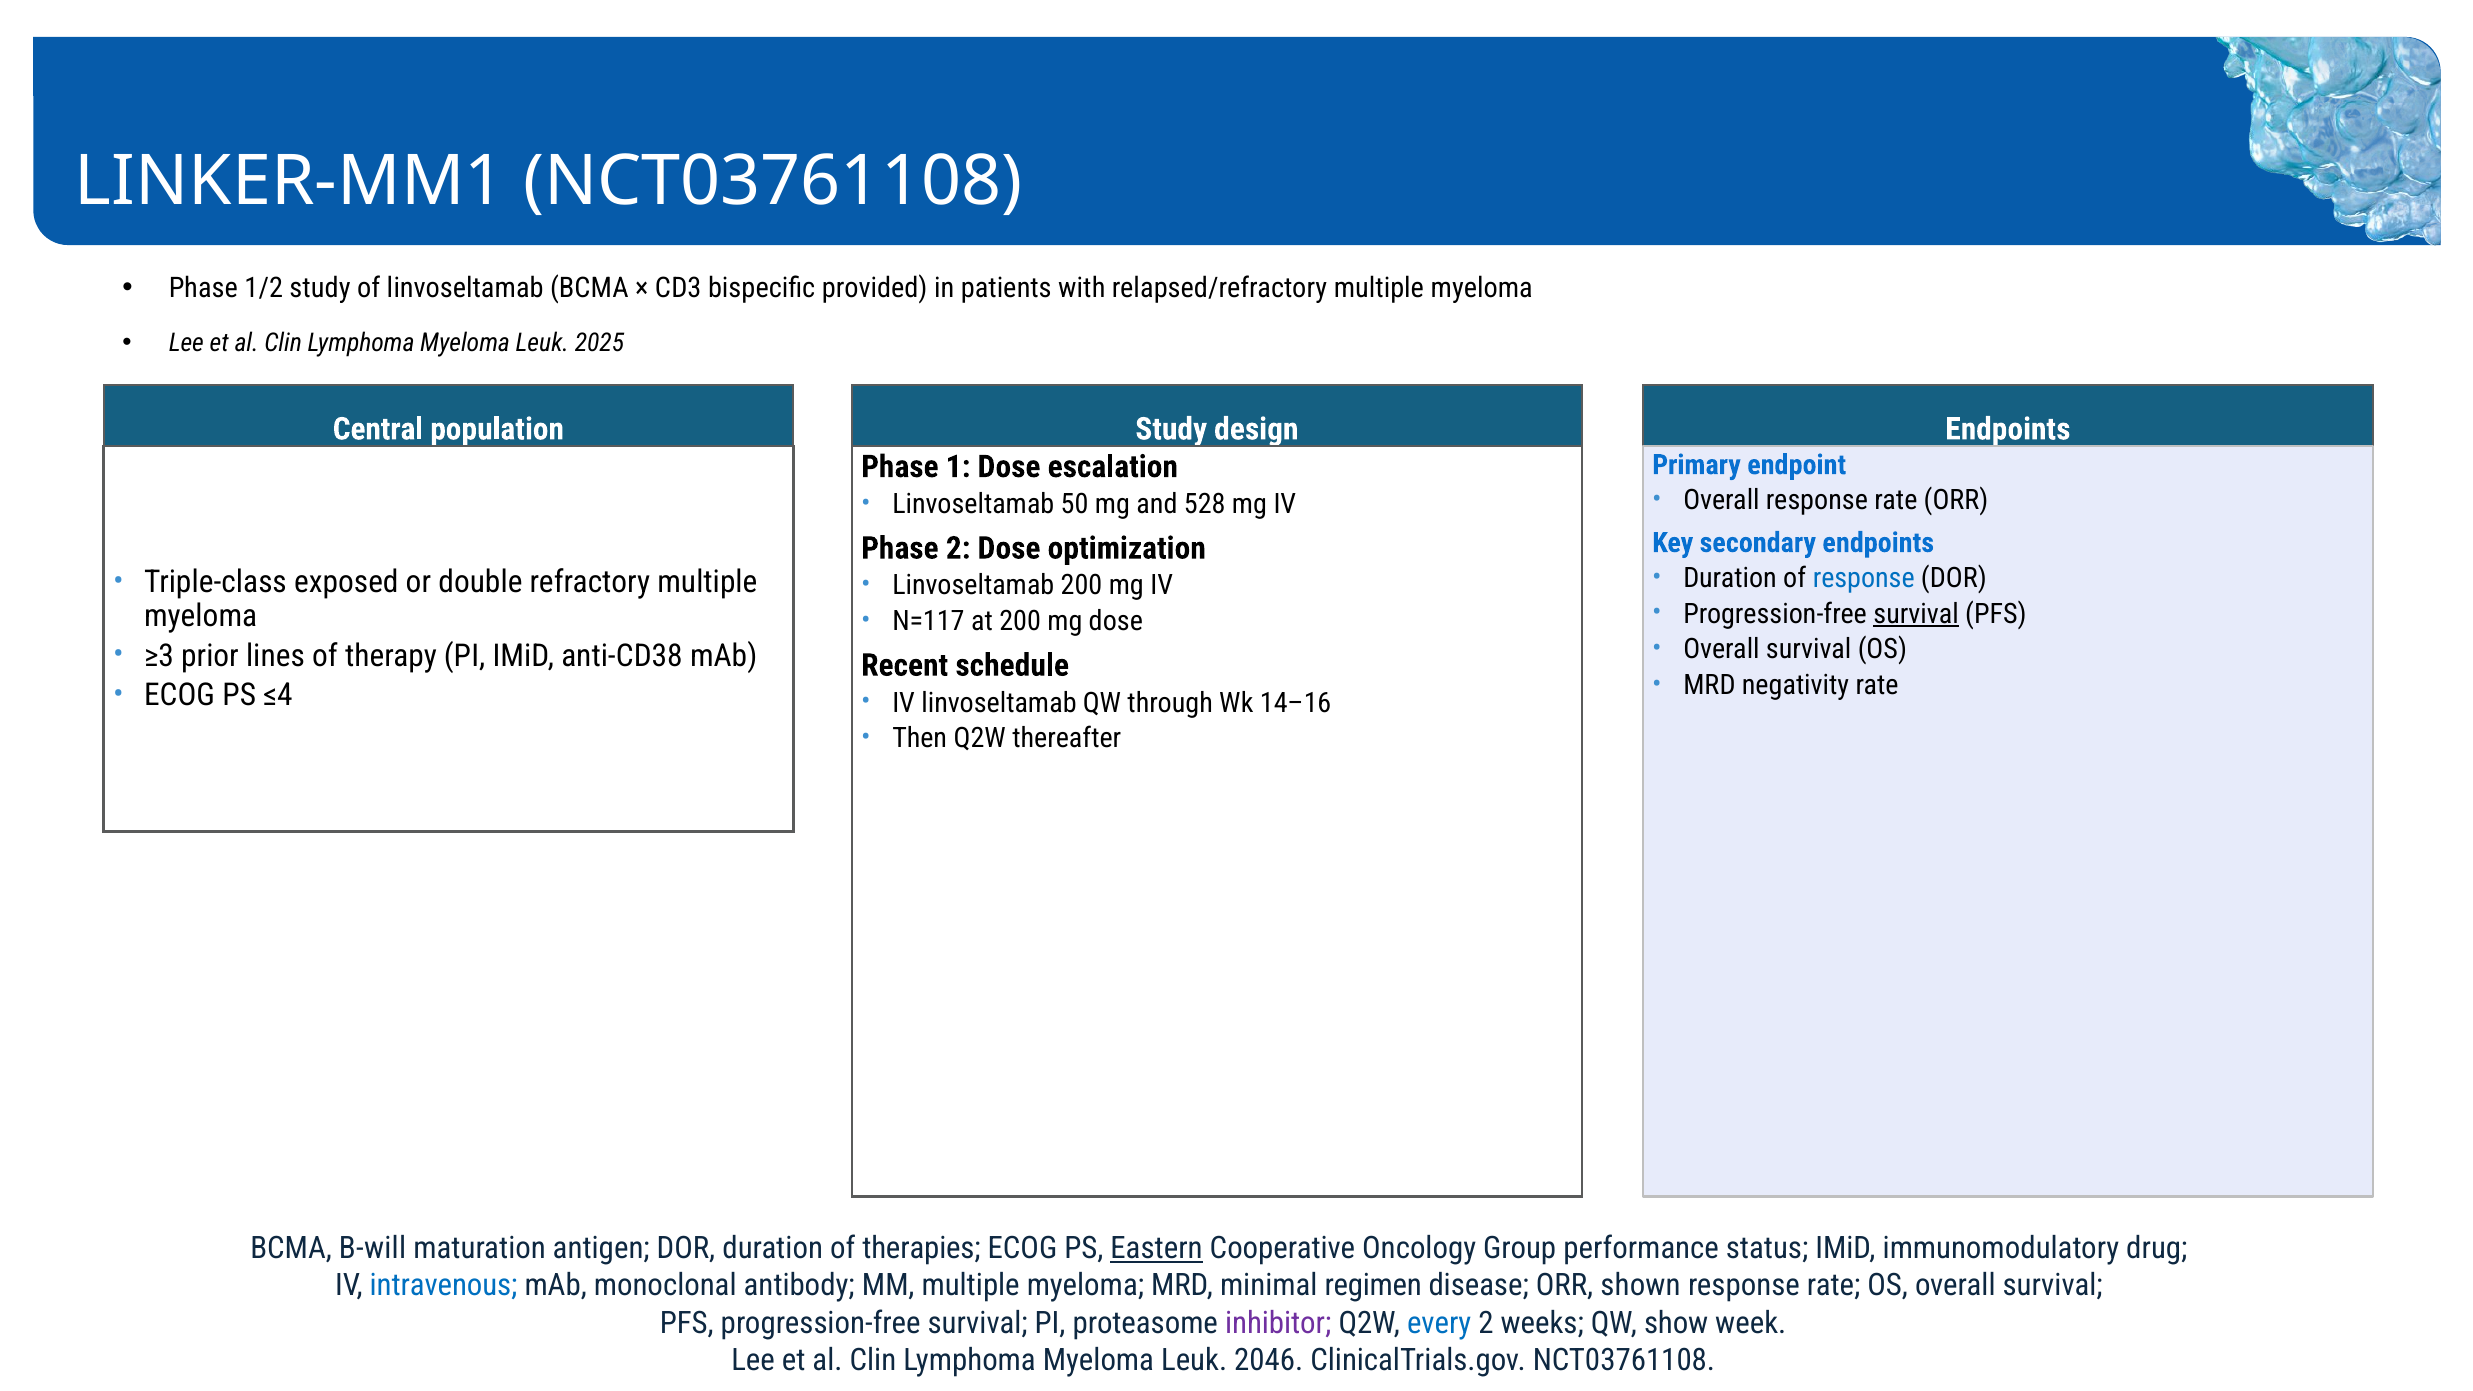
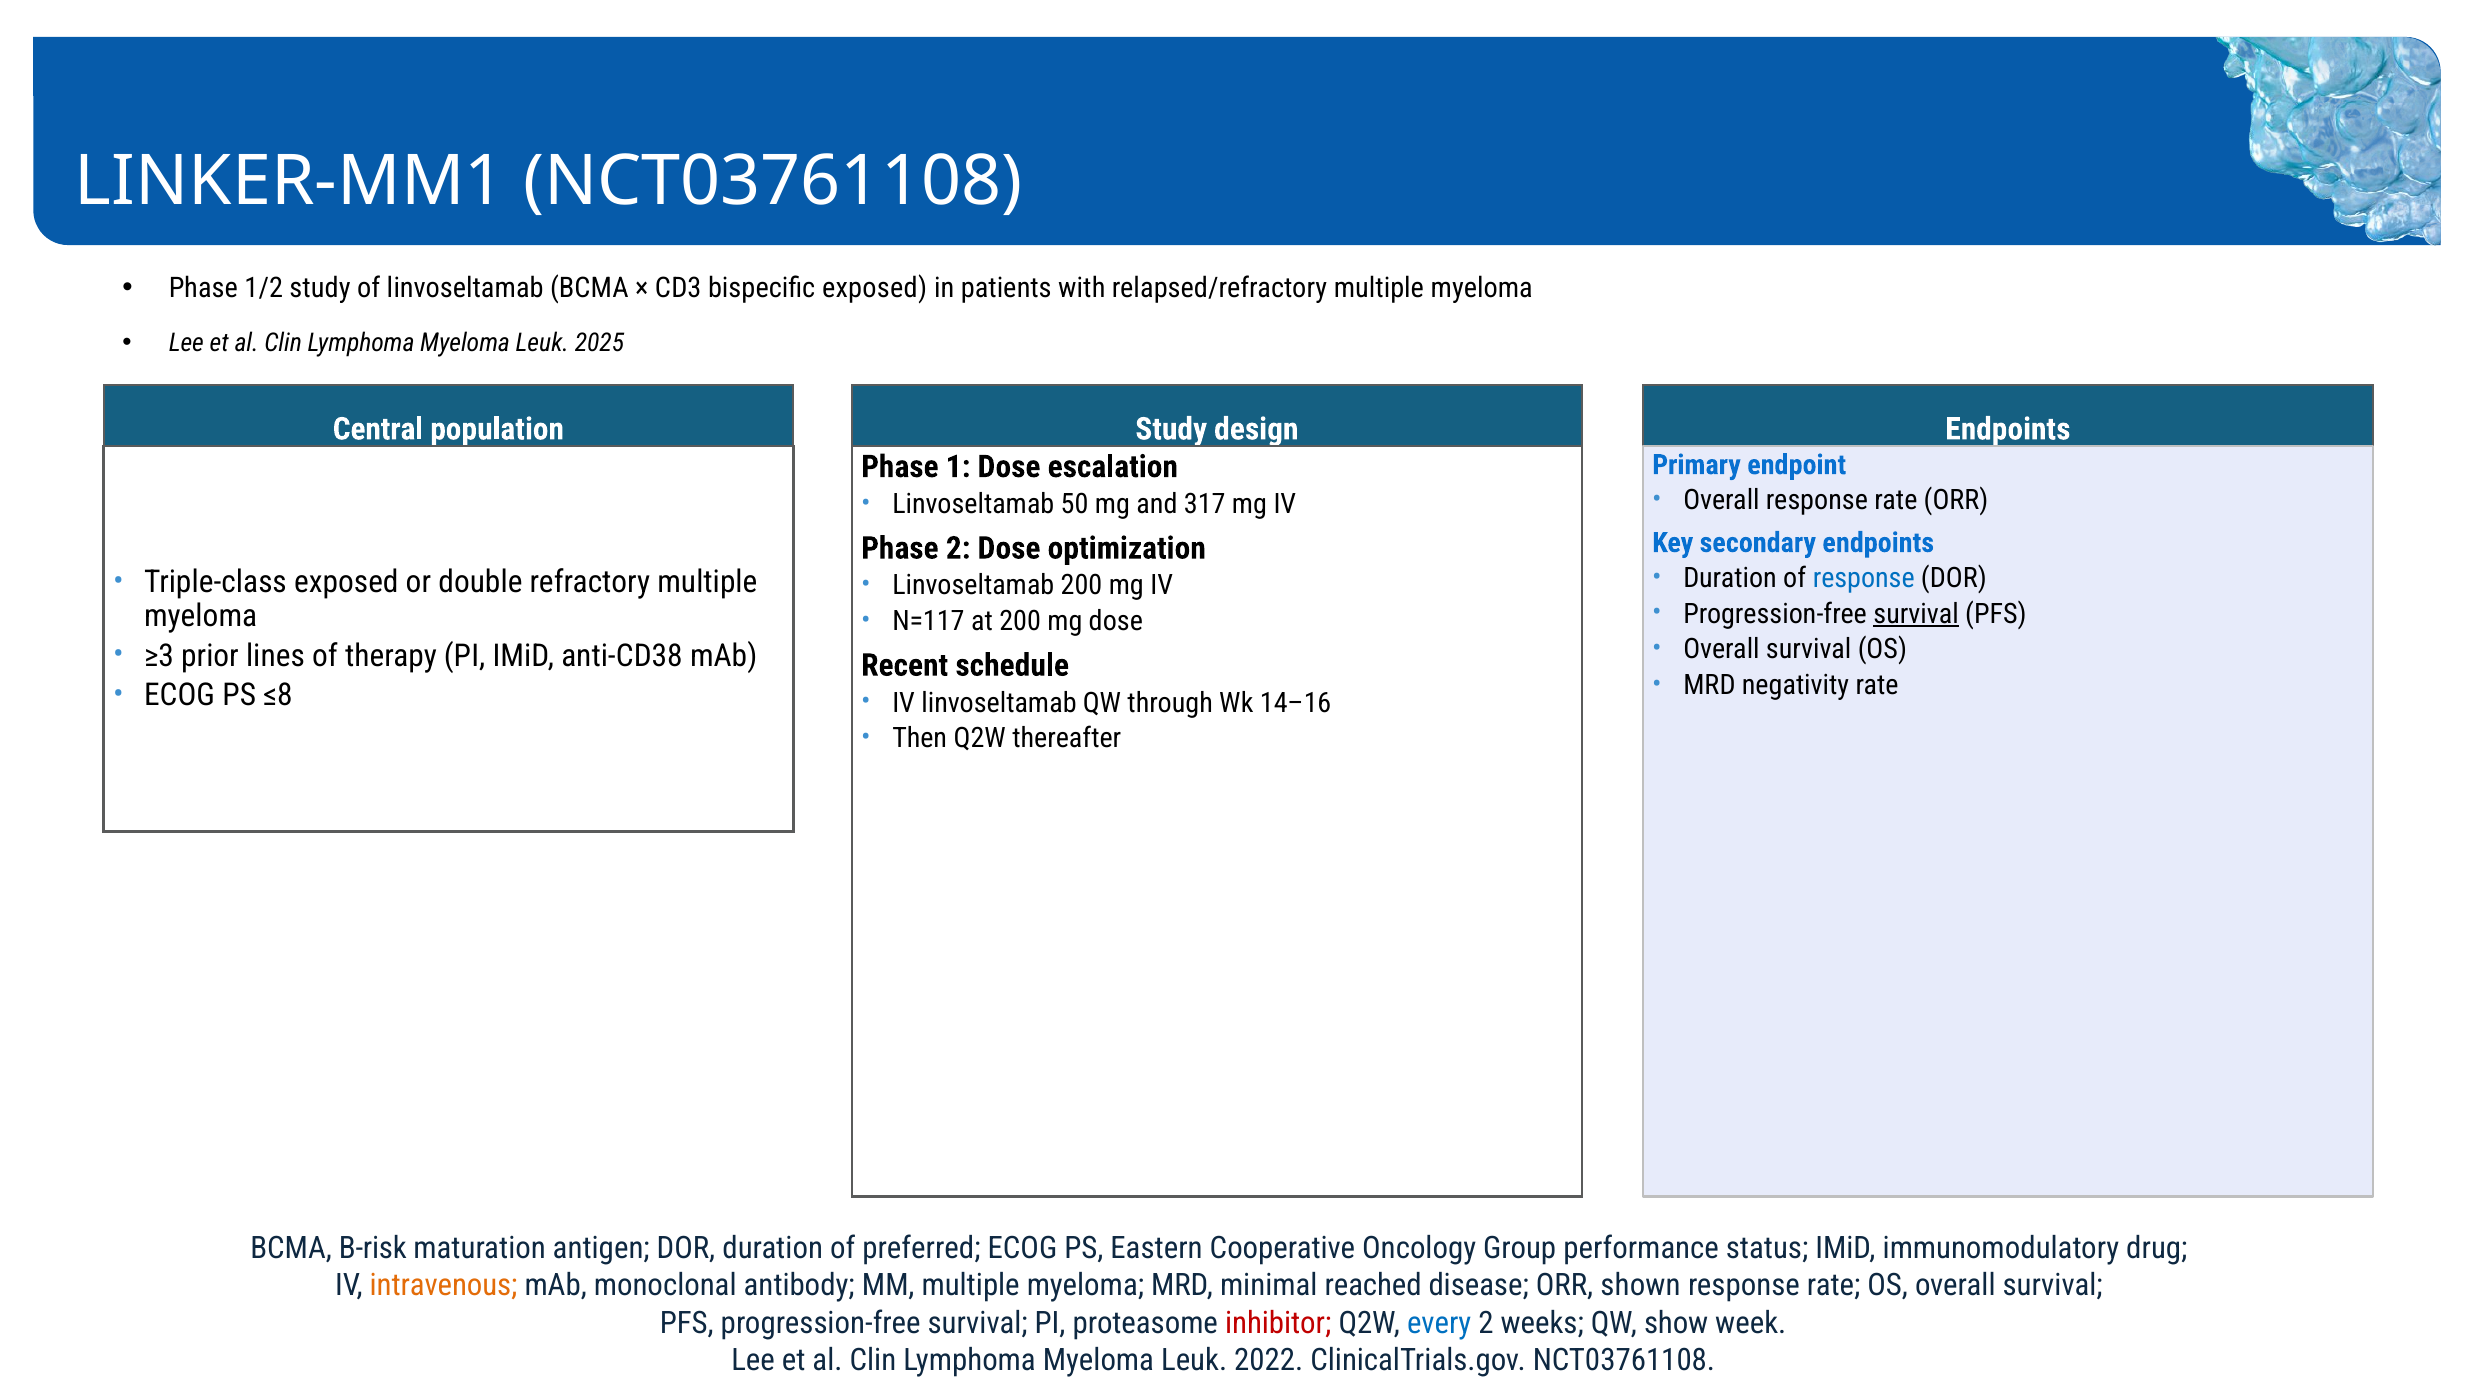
bispecific provided: provided -> exposed
528: 528 -> 317
≤4: ≤4 -> ≤8
B-will: B-will -> B-risk
therapies: therapies -> preferred
Eastern underline: present -> none
intravenous colour: blue -> orange
regimen: regimen -> reached
inhibitor colour: purple -> red
2046: 2046 -> 2022
